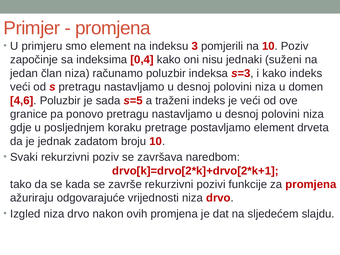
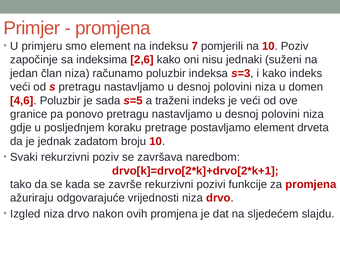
3: 3 -> 7
0,4: 0,4 -> 2,6
